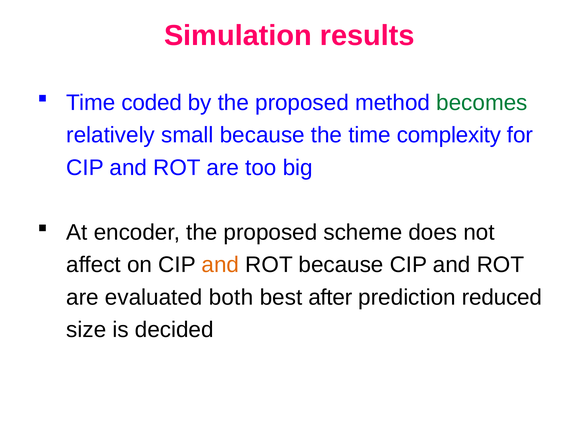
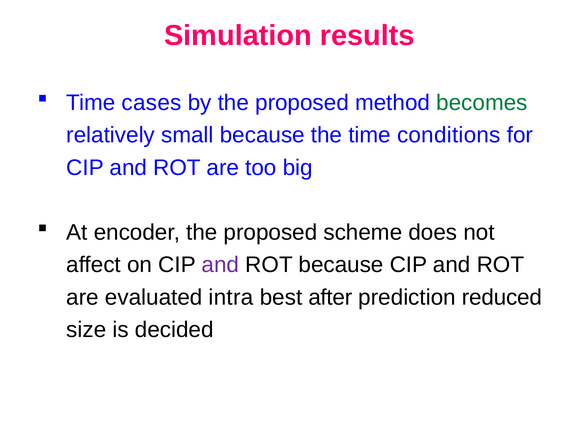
coded: coded -> cases
complexity: complexity -> conditions
and at (220, 265) colour: orange -> purple
both: both -> intra
